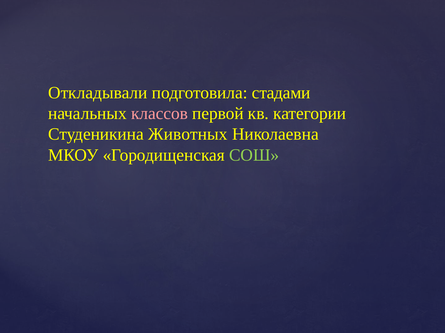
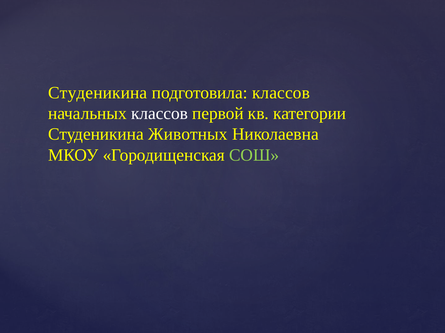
Откладывали at (98, 93): Откладывали -> Студеникина
подготовила стадами: стадами -> классов
классов at (160, 114) colour: pink -> white
